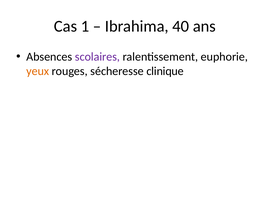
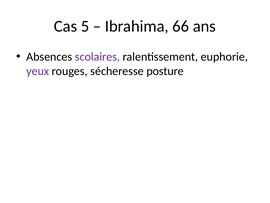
1: 1 -> 5
40: 40 -> 66
yeux colour: orange -> purple
clinique: clinique -> posture
